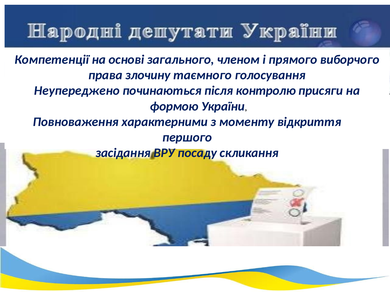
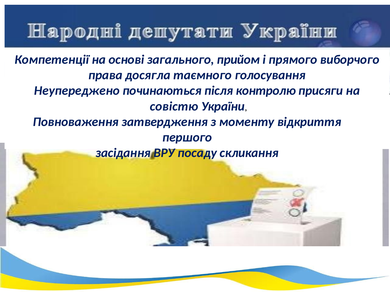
членом: членом -> прийом
злочину: злочину -> досягла
формою: формою -> совістю
характерними: характерними -> затвердження
